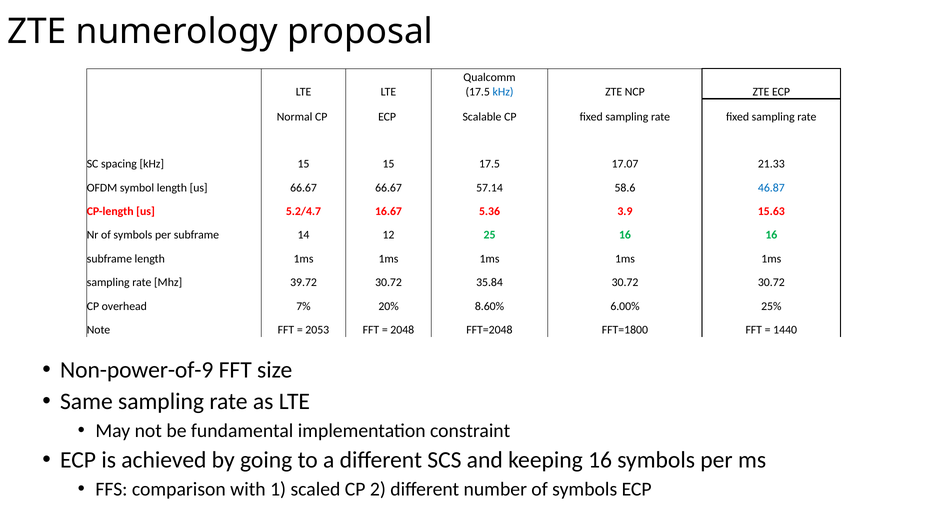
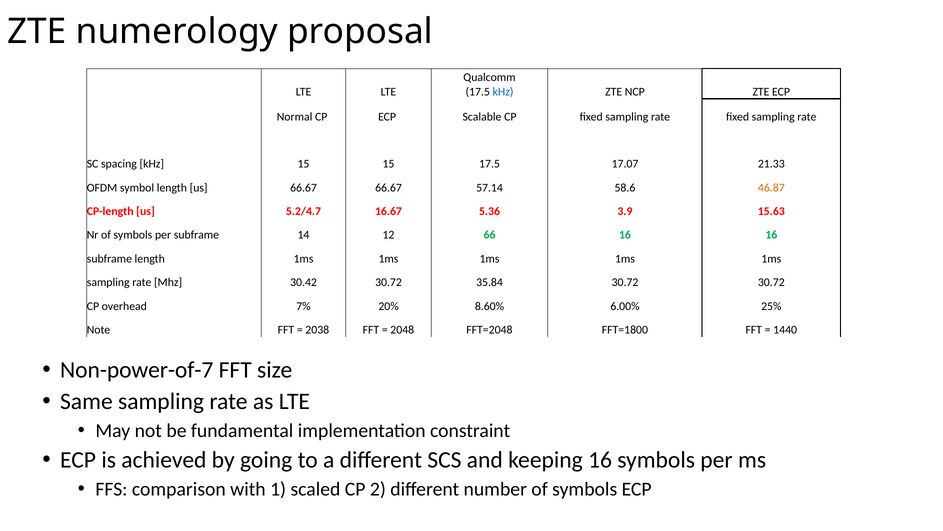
46.87 colour: blue -> orange
25: 25 -> 66
39.72: 39.72 -> 30.42
2053: 2053 -> 2038
Non-power-of-9: Non-power-of-9 -> Non-power-of-7
